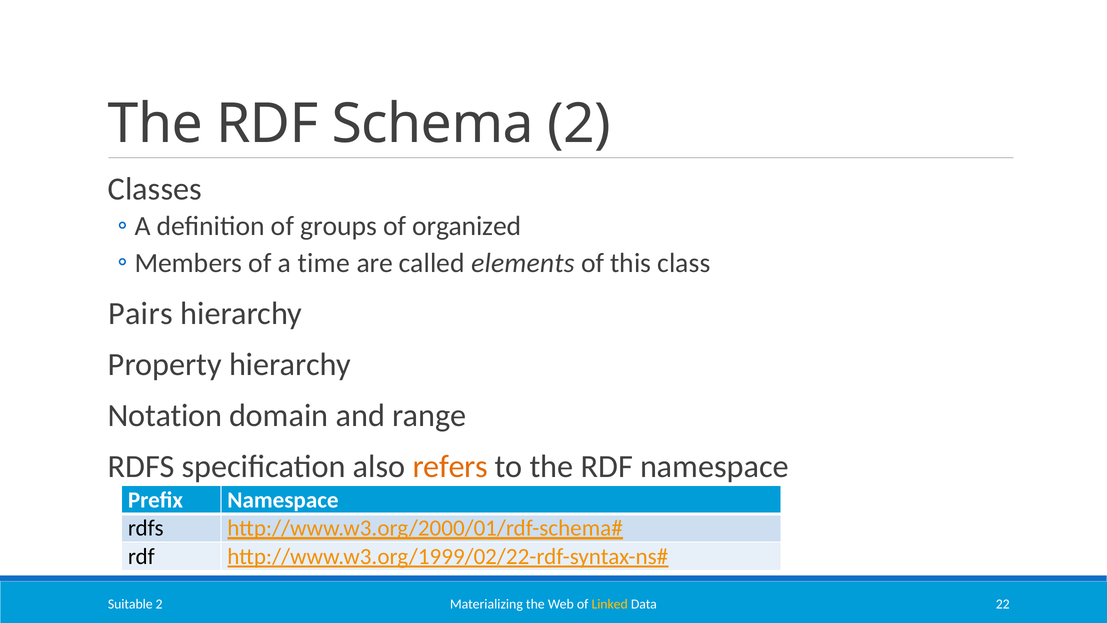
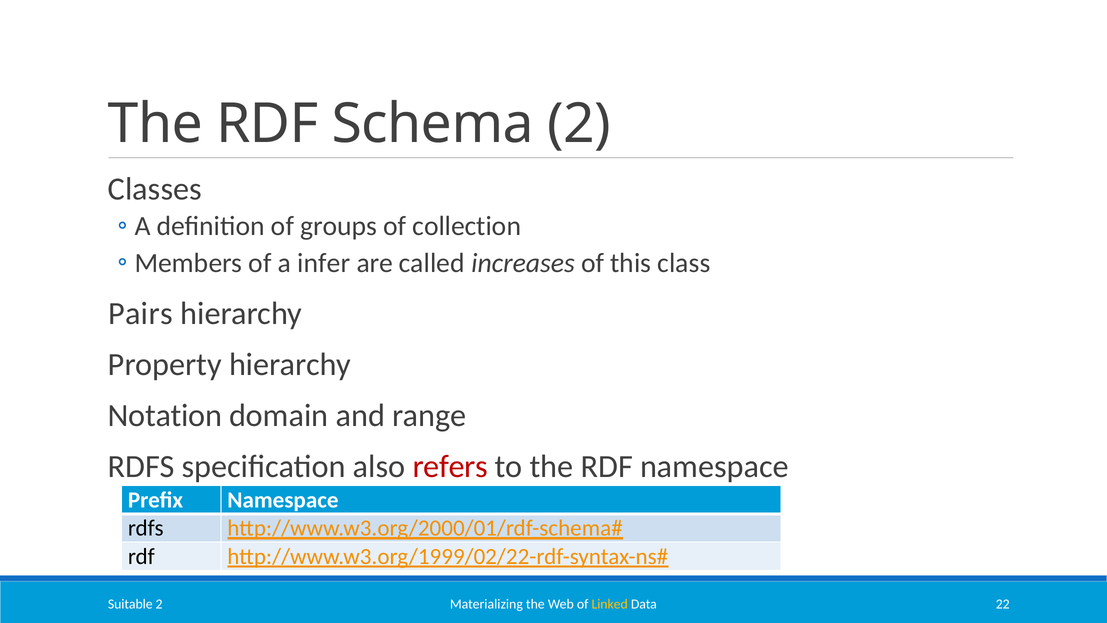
organized: organized -> collection
time: time -> infer
elements: elements -> increases
refers colour: orange -> red
